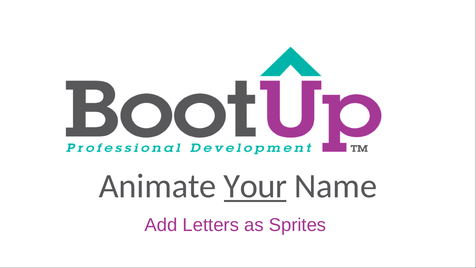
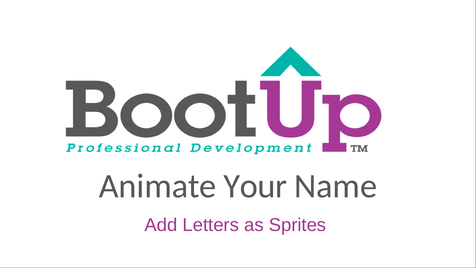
Your underline: present -> none
